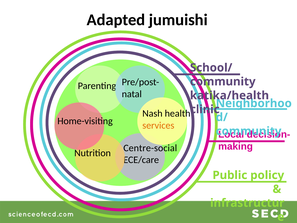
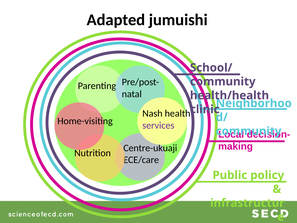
katika/health: katika/health -> health/health
services colour: orange -> purple
Centre-social: Centre-social -> Centre-ukuaji
